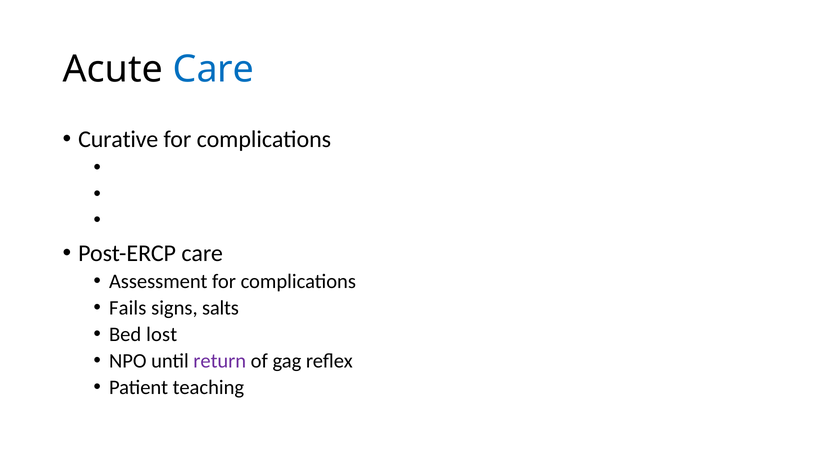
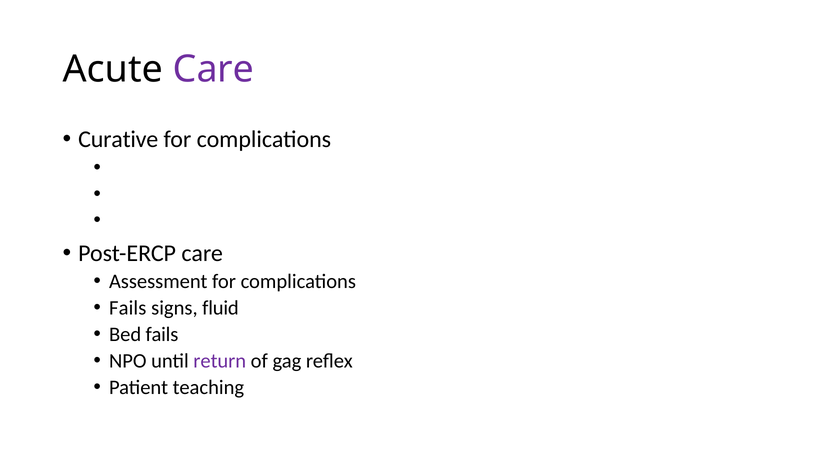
Care at (214, 69) colour: blue -> purple
salts: salts -> fluid
Bed lost: lost -> fails
